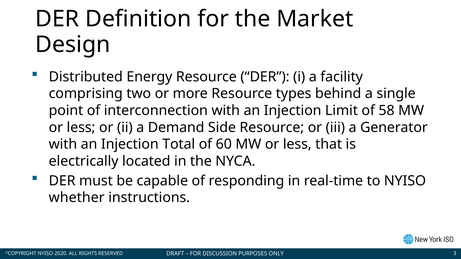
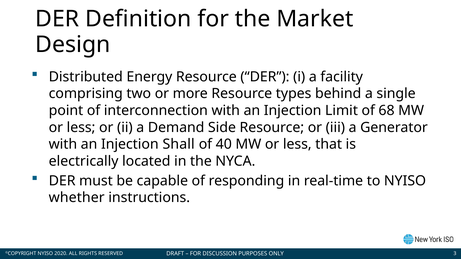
58: 58 -> 68
Total: Total -> Shall
60: 60 -> 40
